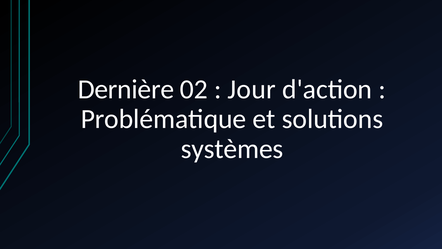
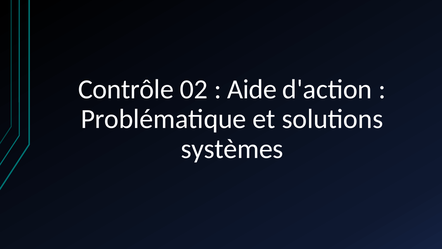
Dernière: Dernière -> Contrôle
Jour: Jour -> Aide
